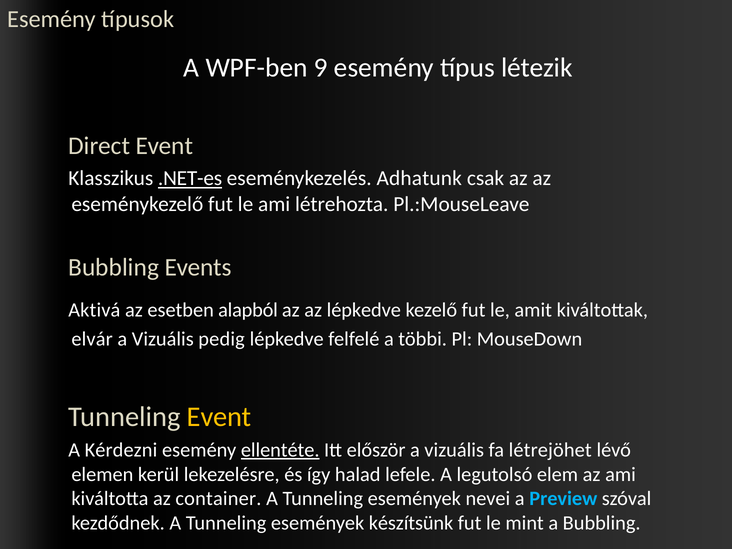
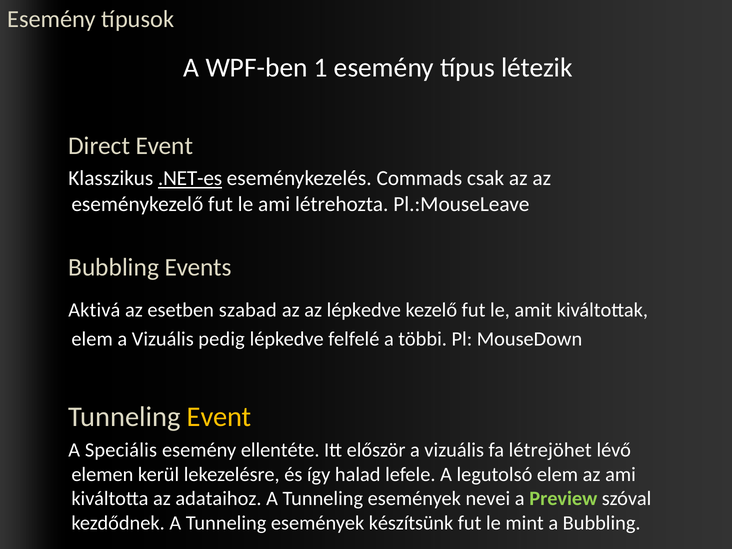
9: 9 -> 1
Adhatunk: Adhatunk -> Commads
alapból: alapból -> szabad
elvár at (92, 339): elvár -> elem
Kérdezni: Kérdezni -> Speciális
ellentéte underline: present -> none
container: container -> adataihoz
Preview colour: light blue -> light green
